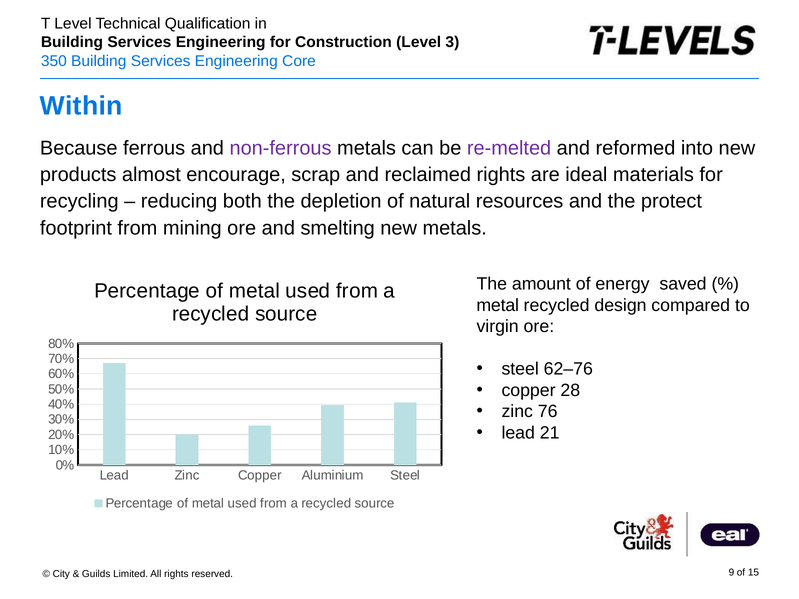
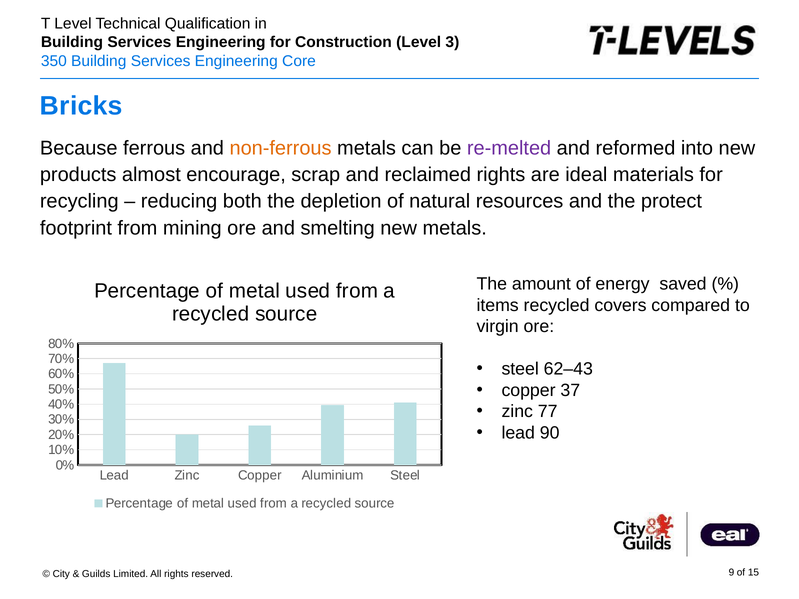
Within: Within -> Bricks
non-ferrous colour: purple -> orange
metal at (498, 305): metal -> items
design: design -> covers
62–76: 62–76 -> 62–43
28: 28 -> 37
76: 76 -> 77
21: 21 -> 90
